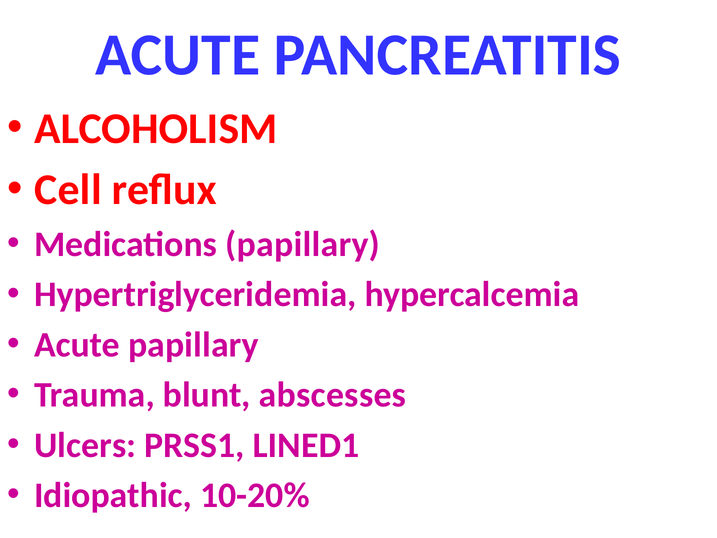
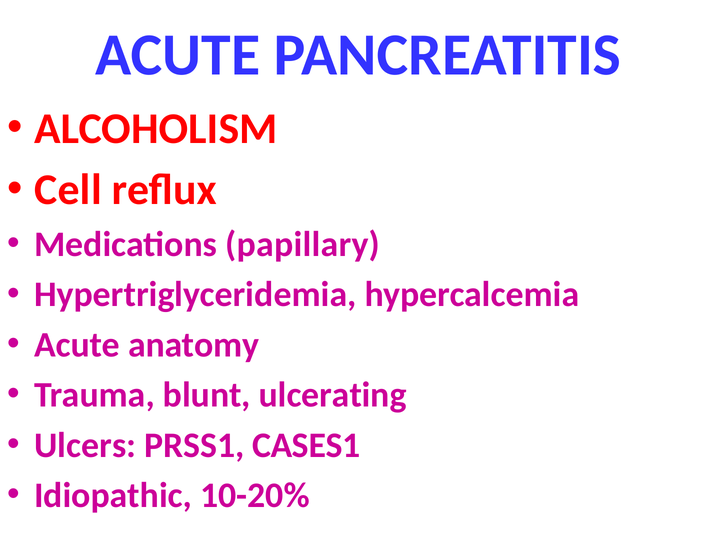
Acute papillary: papillary -> anatomy
abscesses: abscesses -> ulcerating
LINED1: LINED1 -> CASES1
